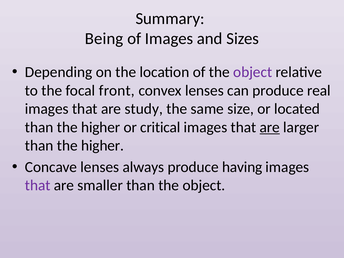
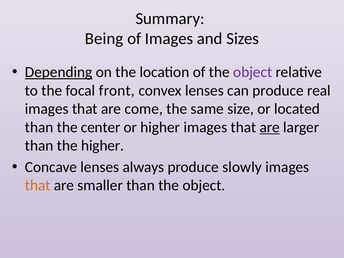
Depending underline: none -> present
study: study -> come
higher at (101, 127): higher -> center
or critical: critical -> higher
having: having -> slowly
that at (38, 185) colour: purple -> orange
